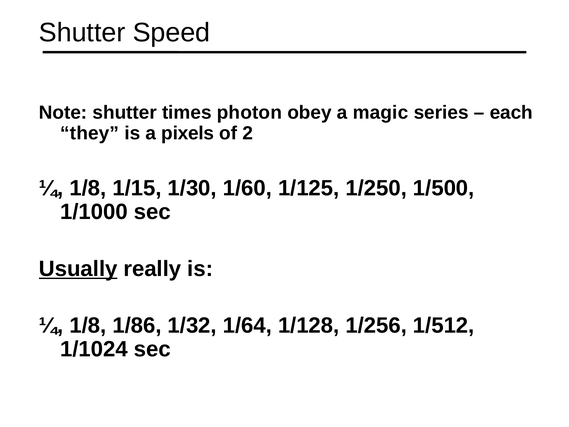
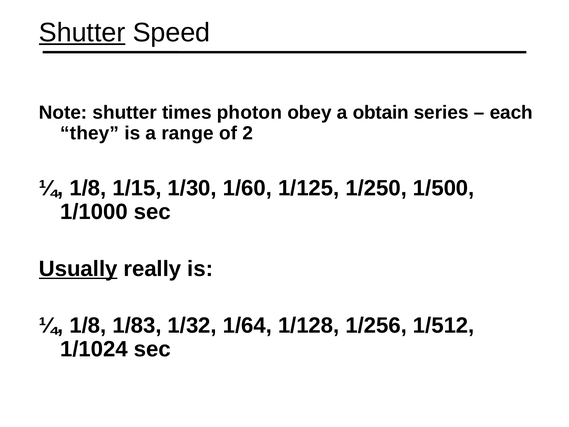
Shutter at (82, 33) underline: none -> present
magic: magic -> obtain
pixels: pixels -> range
1/86: 1/86 -> 1/83
